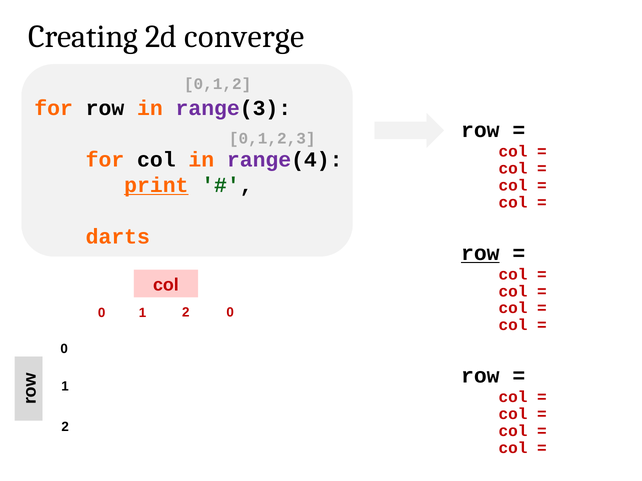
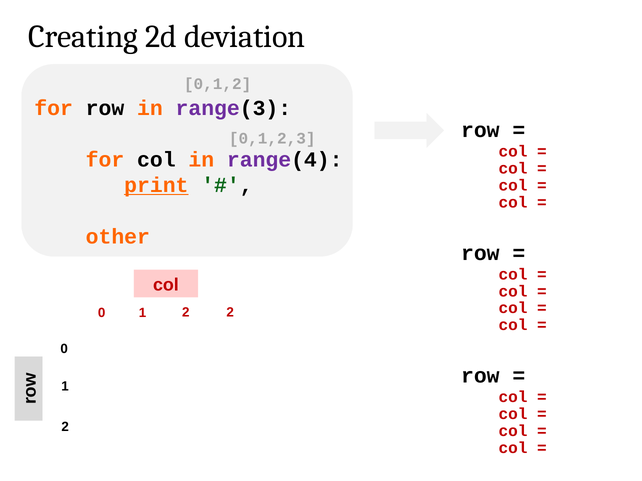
converge: converge -> deviation
darts: darts -> other
row at (480, 254) underline: present -> none
2 0: 0 -> 2
